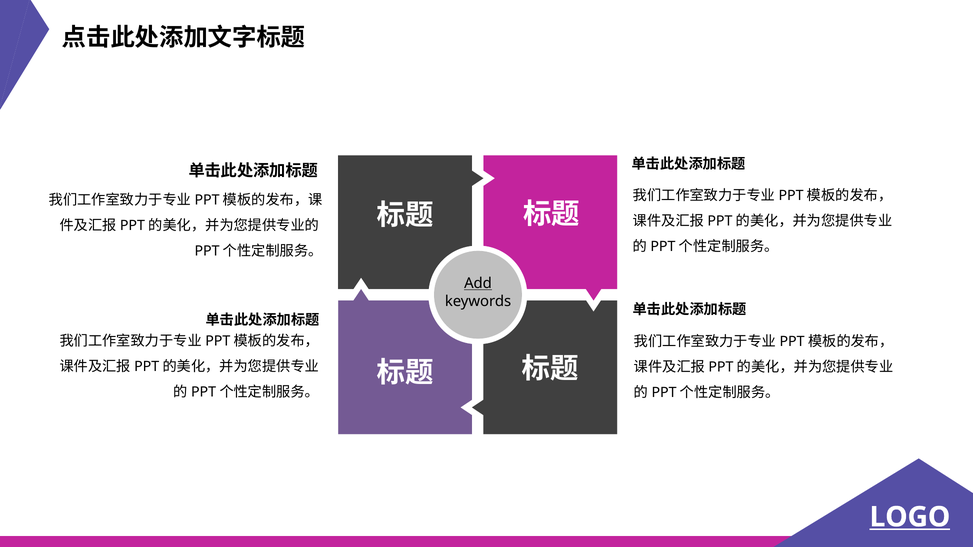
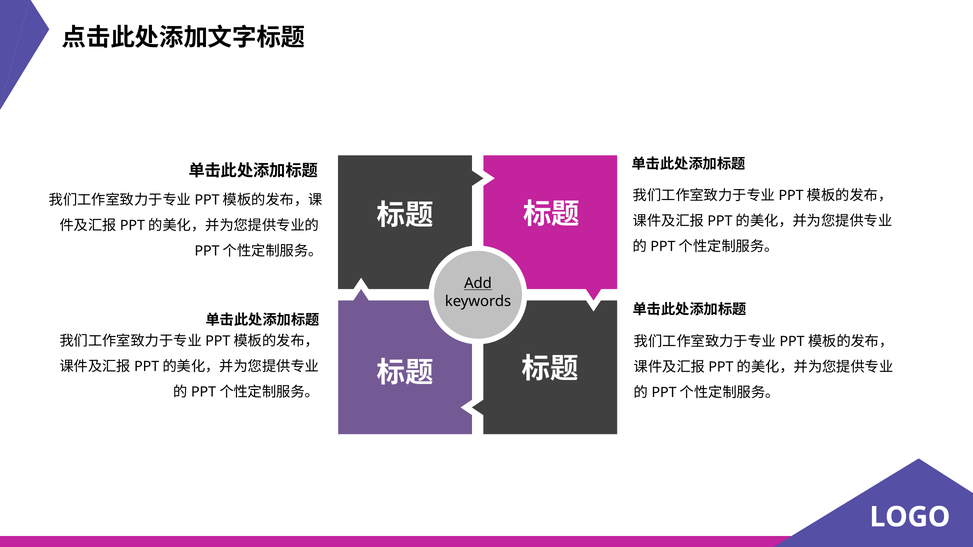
LOGO underline: present -> none
